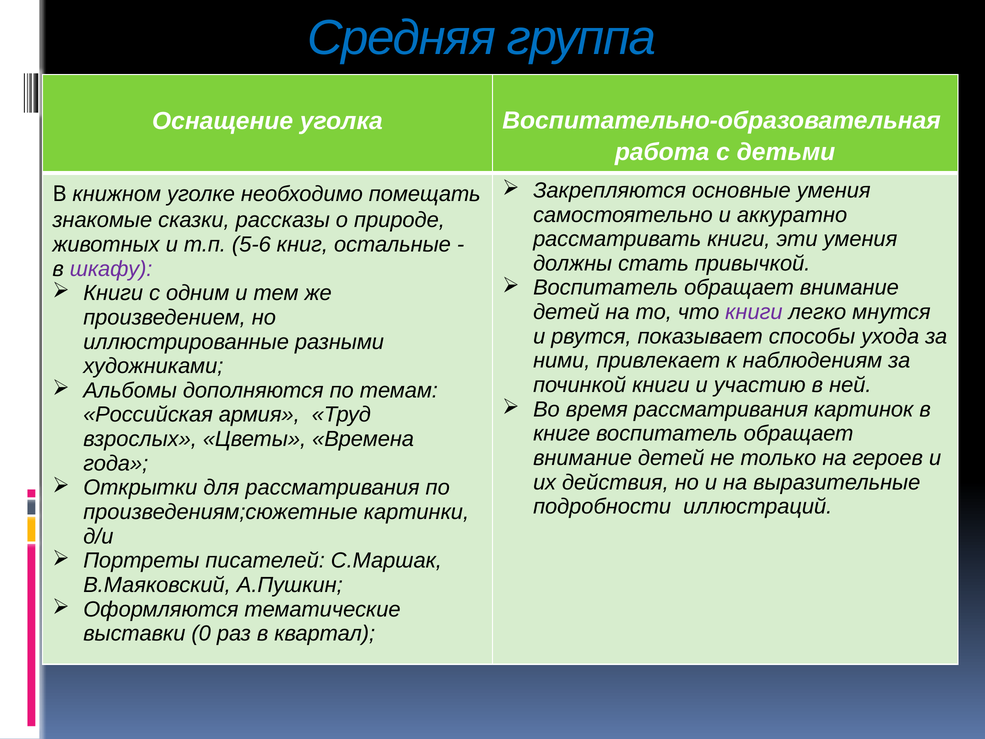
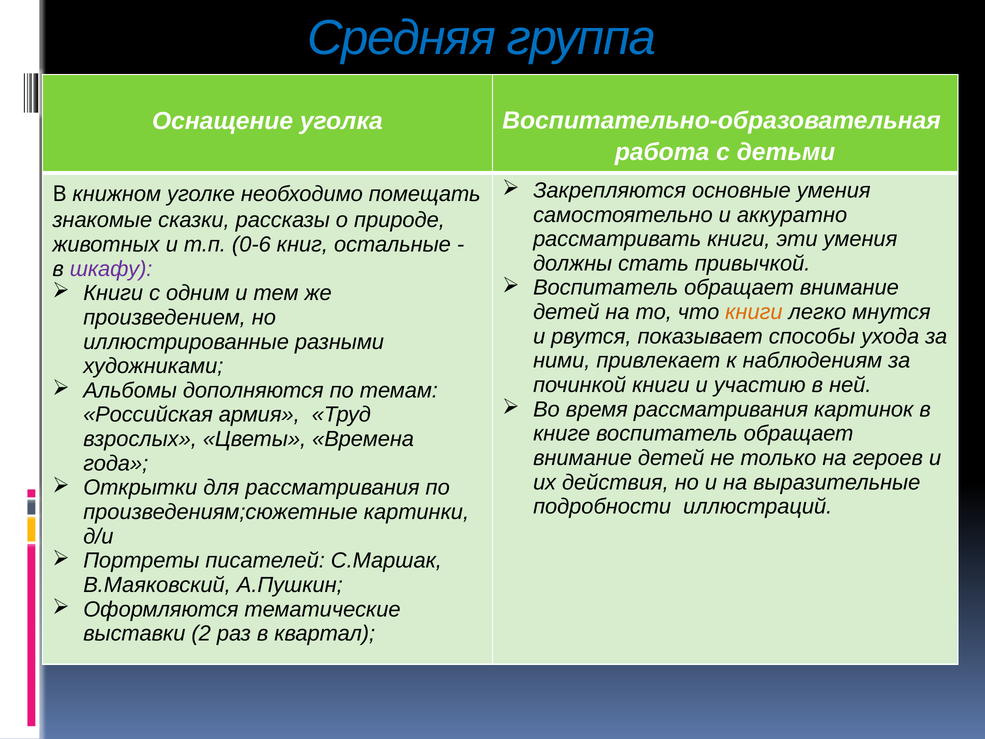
5-6: 5-6 -> 0-6
книги at (754, 312) colour: purple -> orange
0: 0 -> 2
